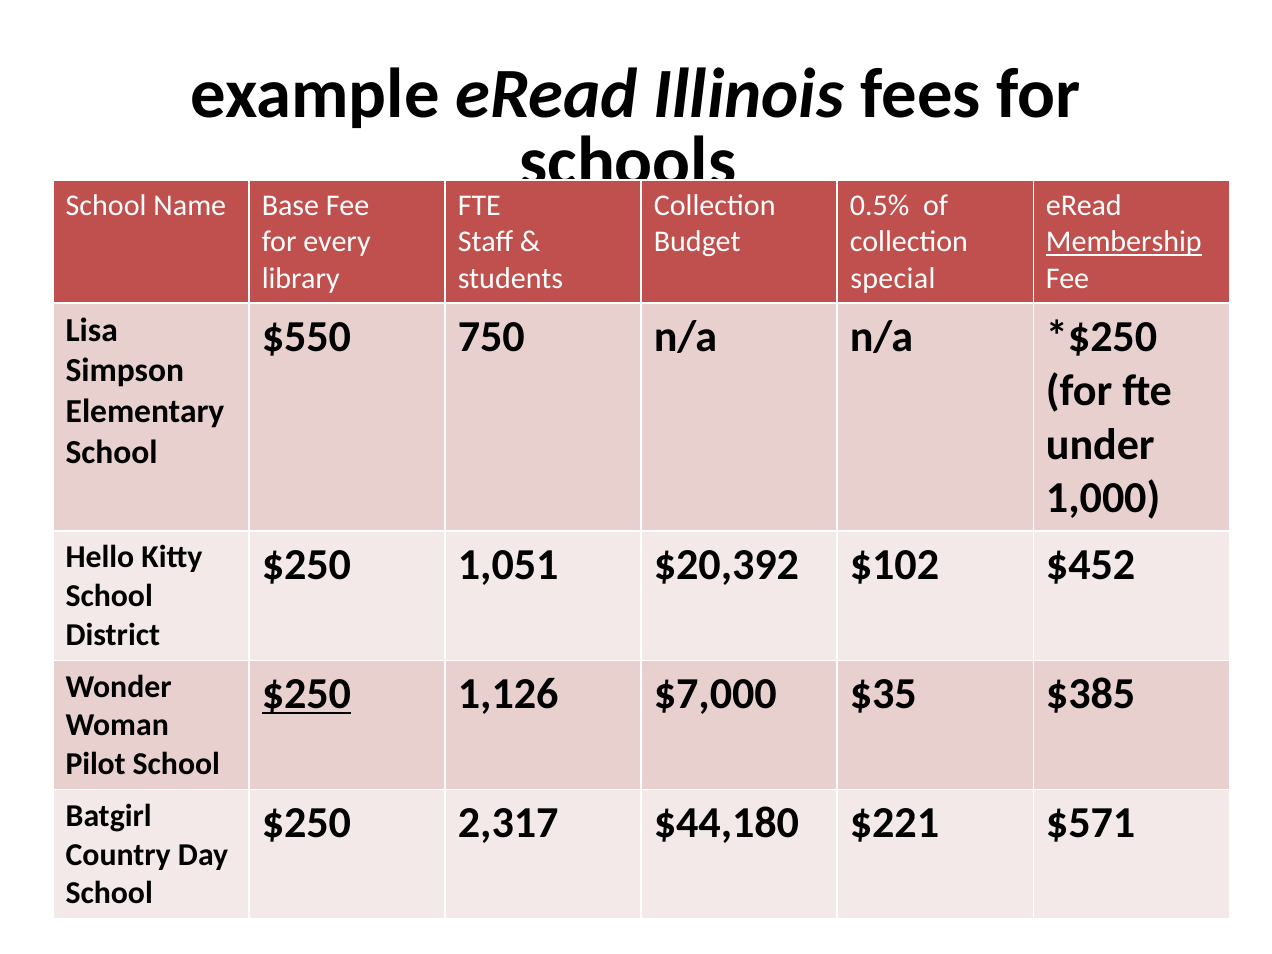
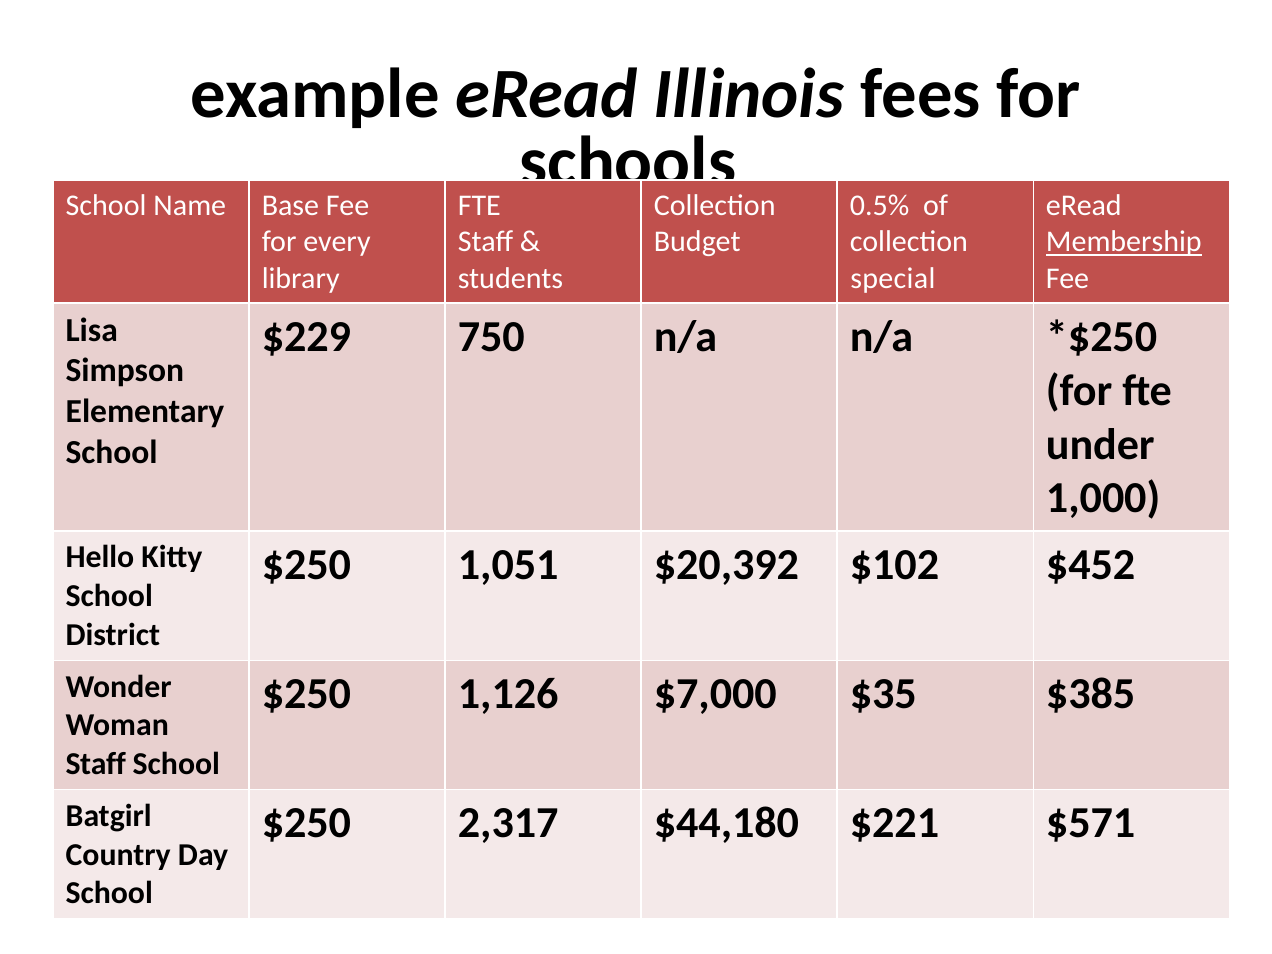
$550: $550 -> $229
$250 at (306, 694) underline: present -> none
Pilot at (96, 764): Pilot -> Staff
